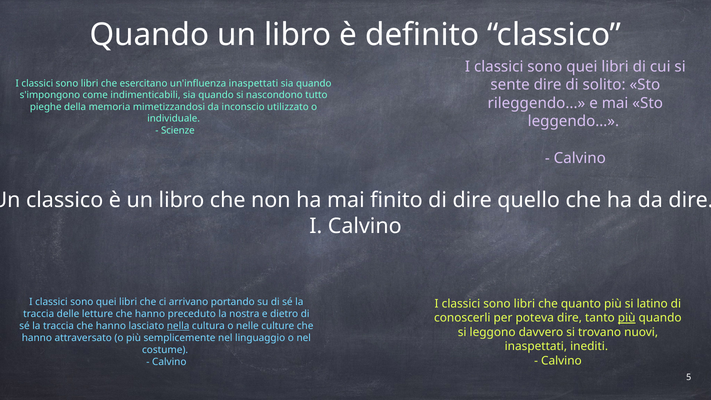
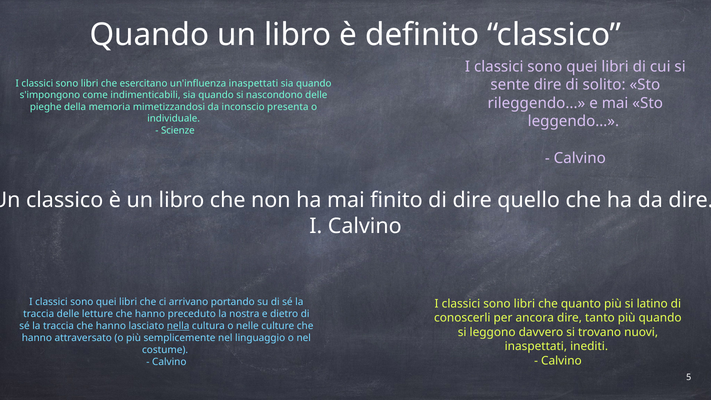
nascondono tutto: tutto -> delle
utilizzato: utilizzato -> presenta
poteva: poteva -> ancora
più at (627, 318) underline: present -> none
